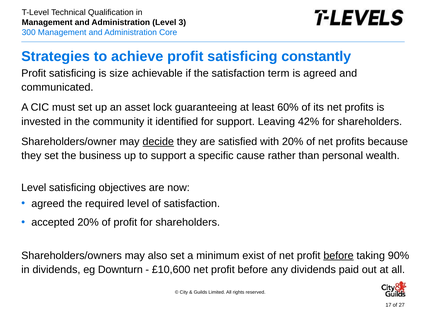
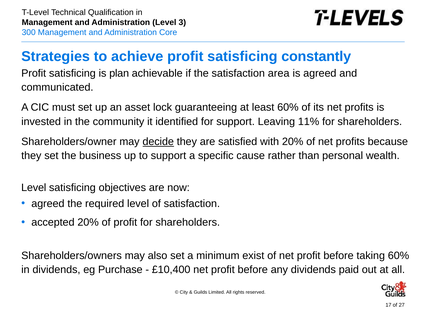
size: size -> plan
term: term -> area
42%: 42% -> 11%
before at (339, 256) underline: present -> none
taking 90%: 90% -> 60%
Downturn: Downturn -> Purchase
£10,600: £10,600 -> £10,400
